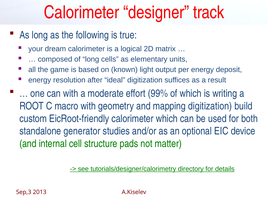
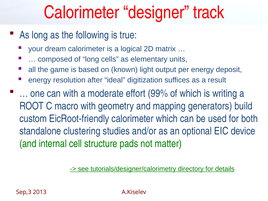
mapping digitization: digitization -> generators
generator: generator -> clustering
